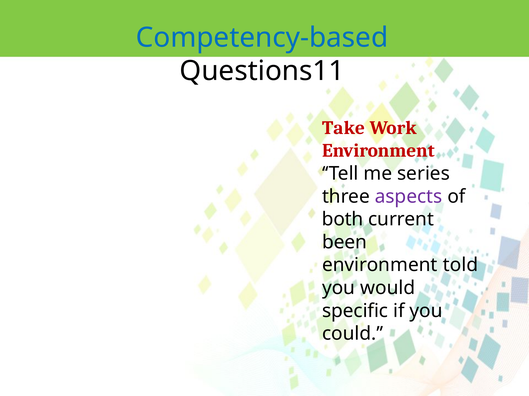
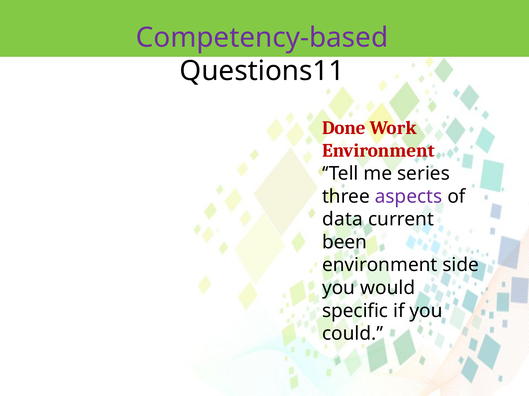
Competency-based colour: blue -> purple
Take: Take -> Done
both: both -> data
told: told -> side
